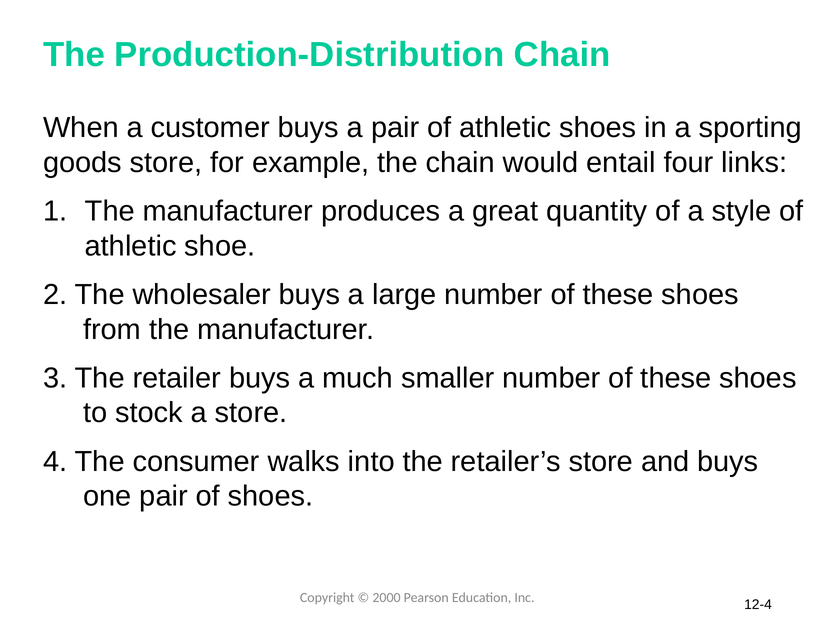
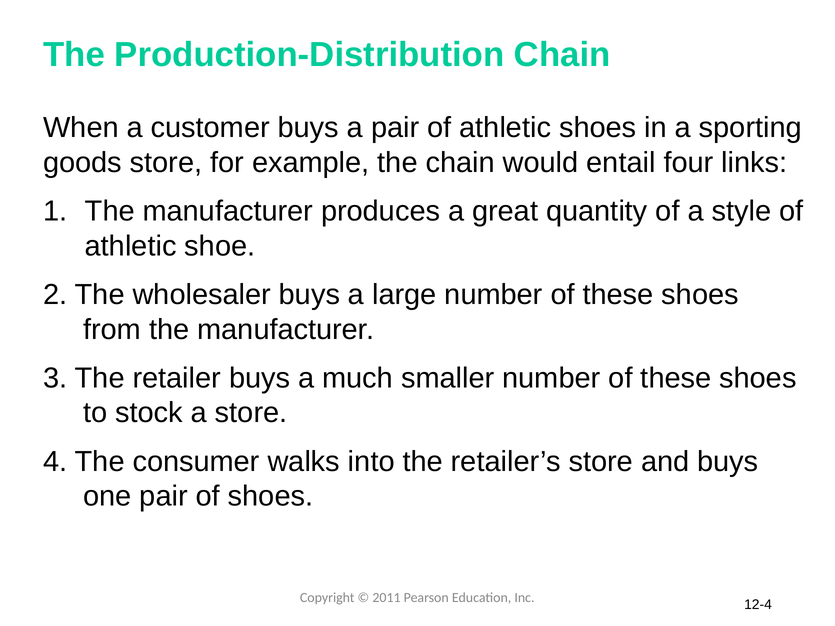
2000: 2000 -> 2011
